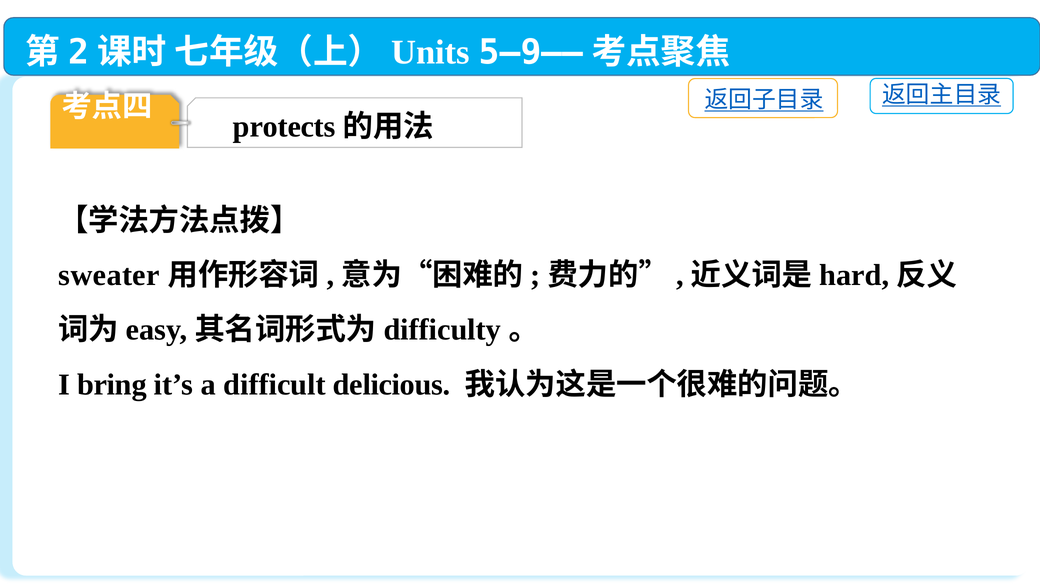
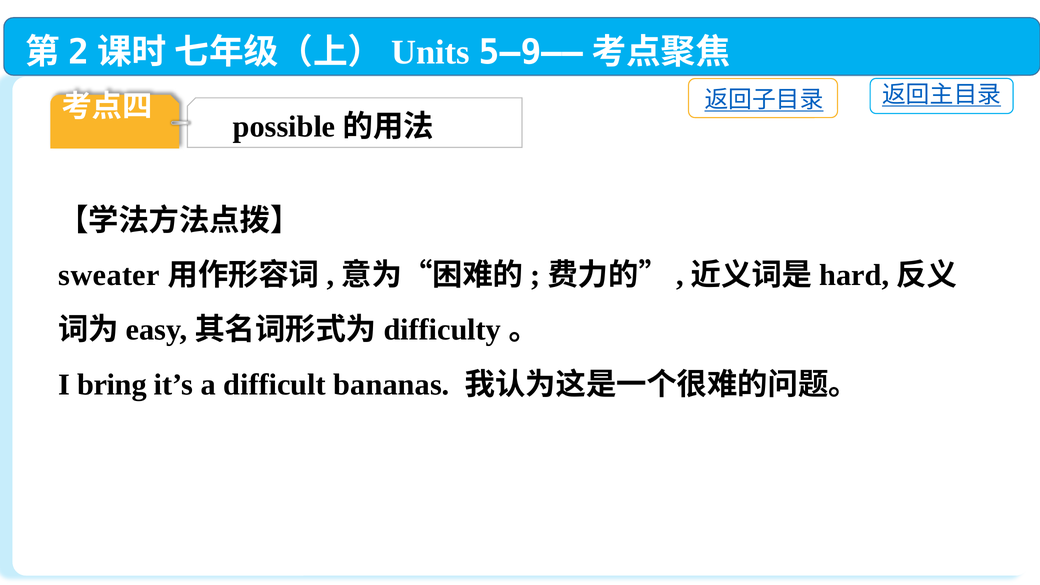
protects: protects -> possible
delicious: delicious -> bananas
